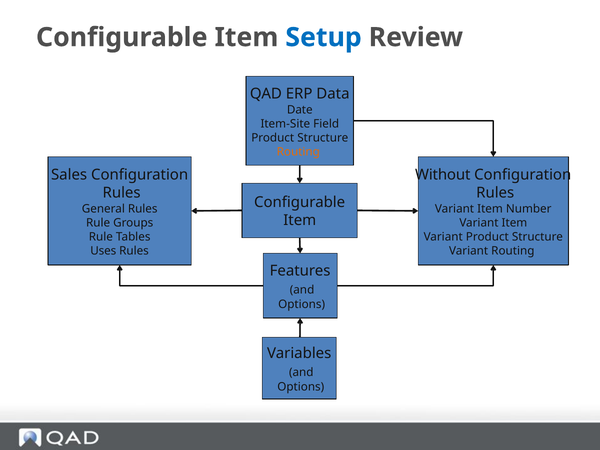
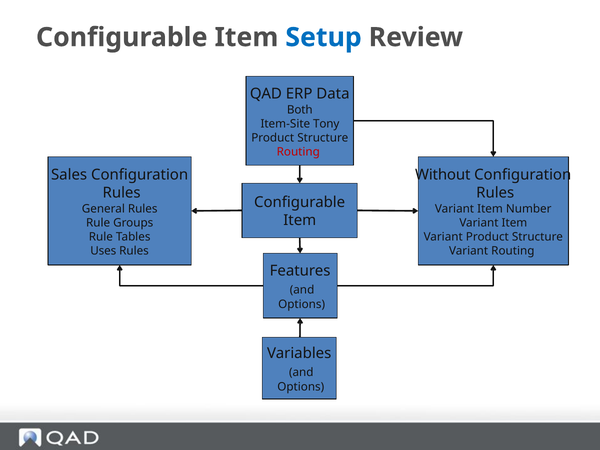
Date: Date -> Both
Field: Field -> Tony
Routing at (298, 152) colour: orange -> red
